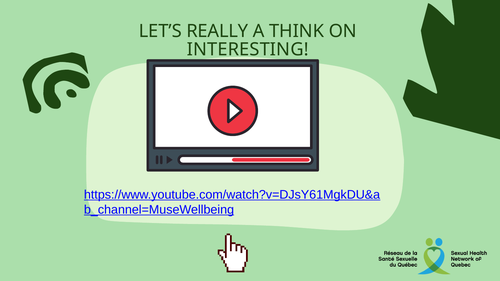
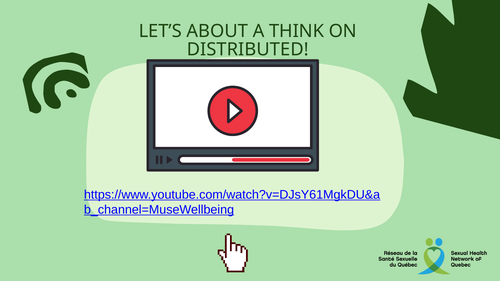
REALLY: REALLY -> ABOUT
INTERESTING: INTERESTING -> DISTRIBUTED
